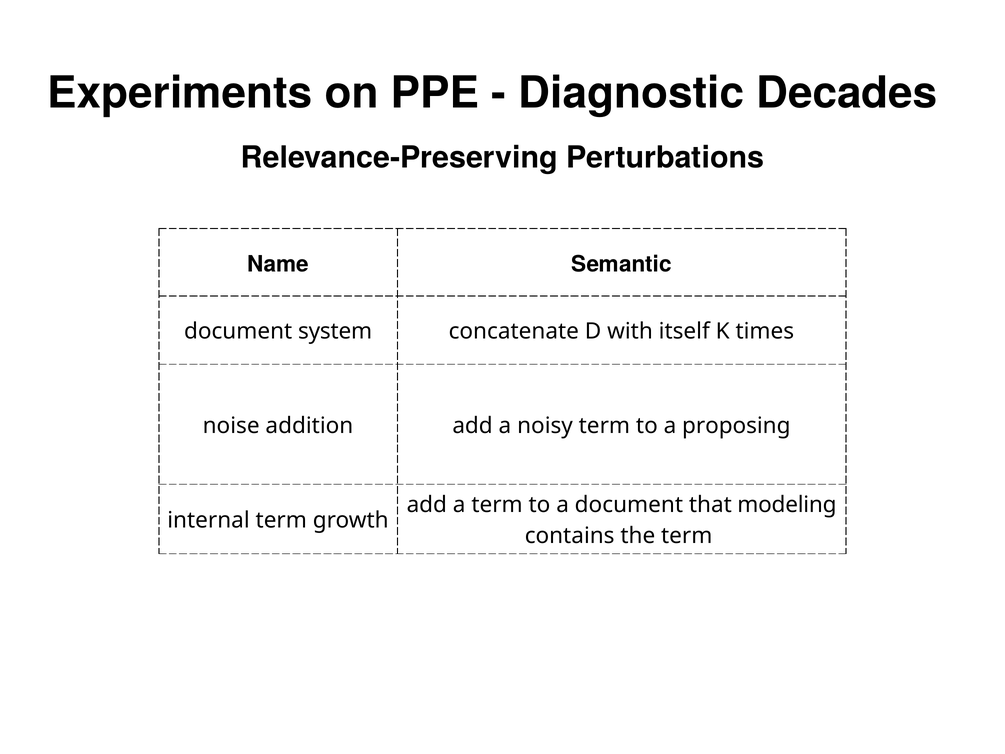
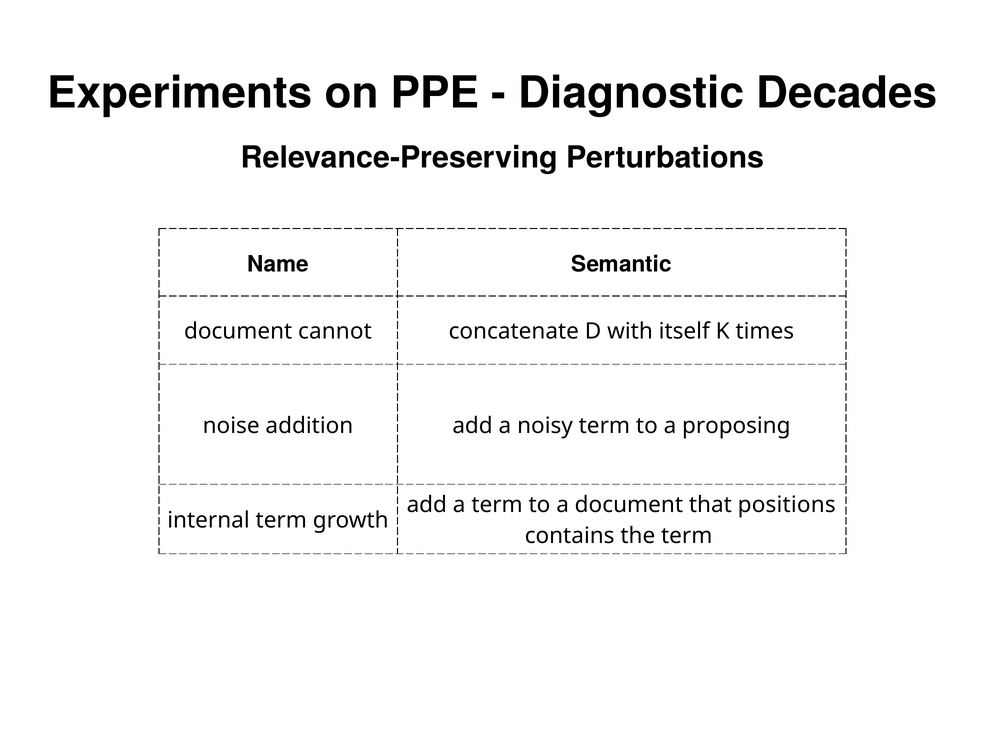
system: system -> cannot
modeling: modeling -> positions
